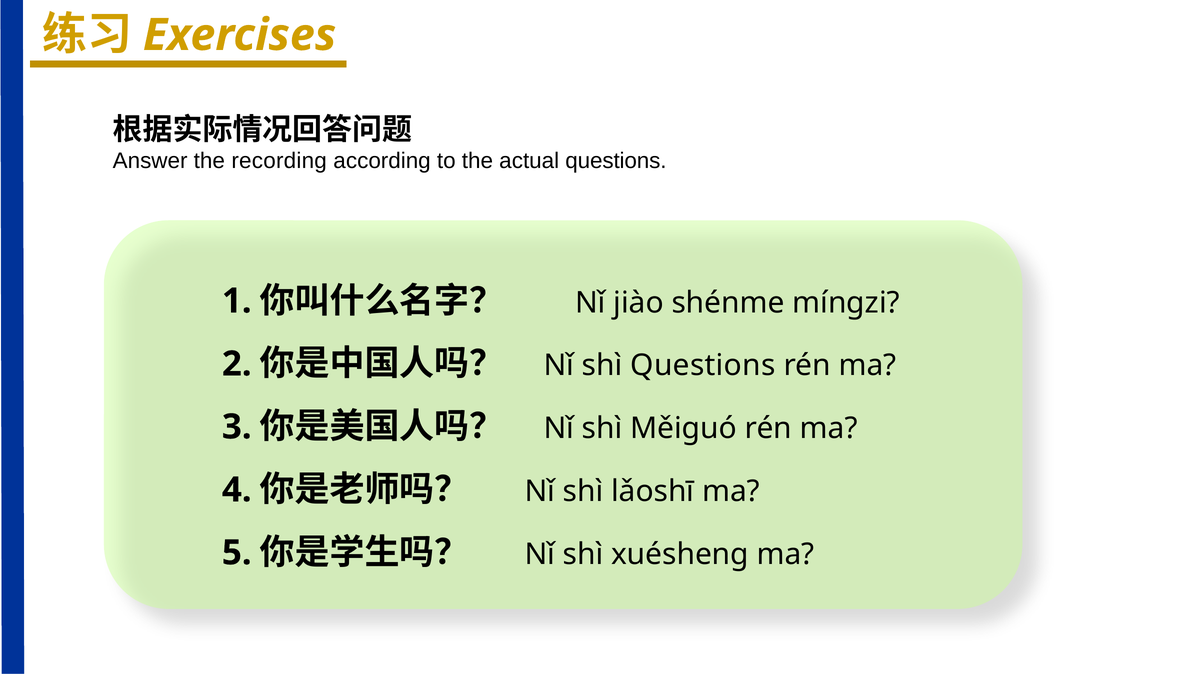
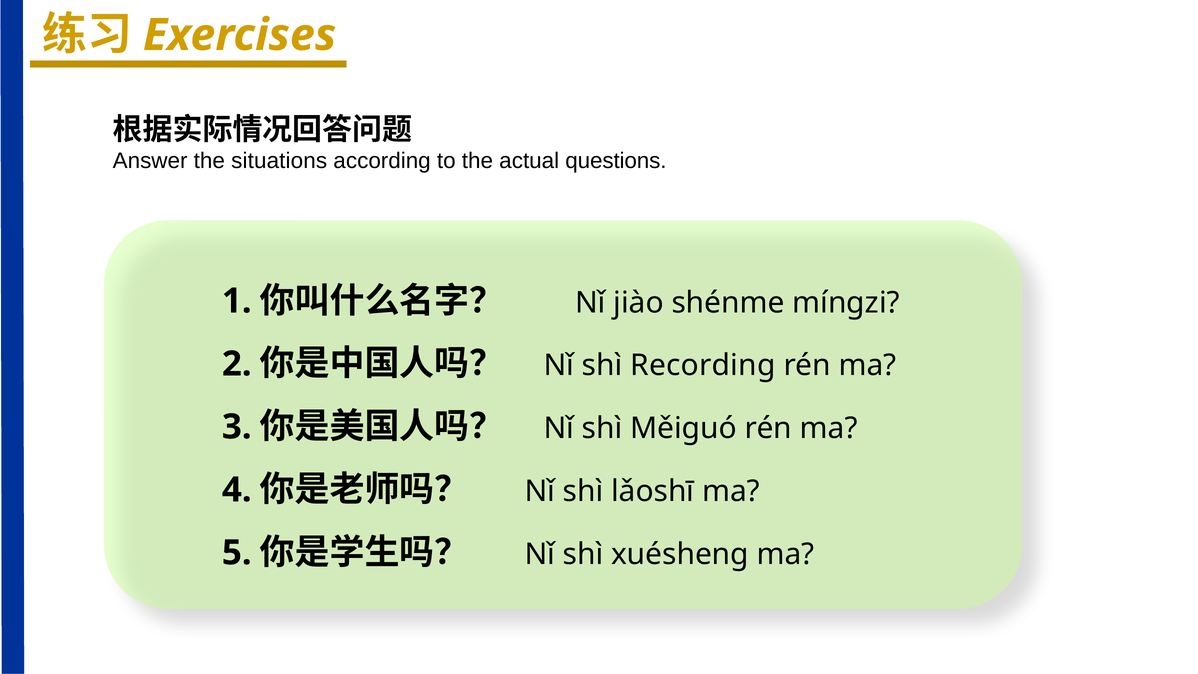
recording: recording -> situations
shì Questions: Questions -> Recording
